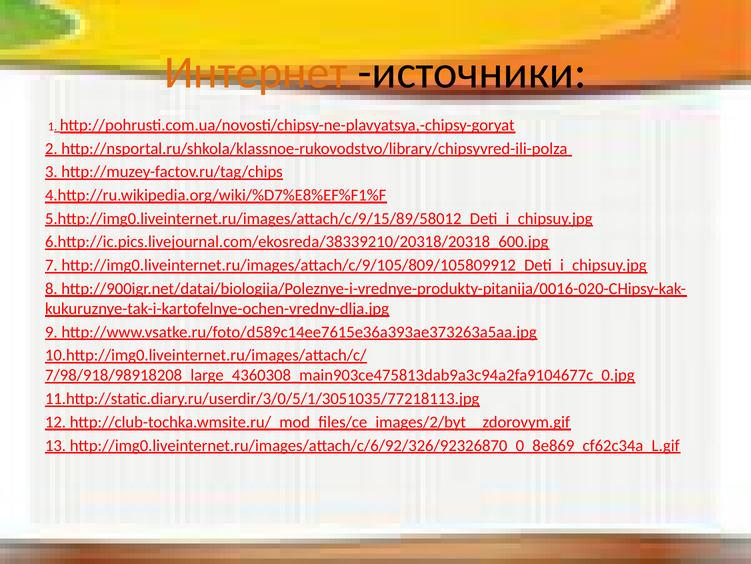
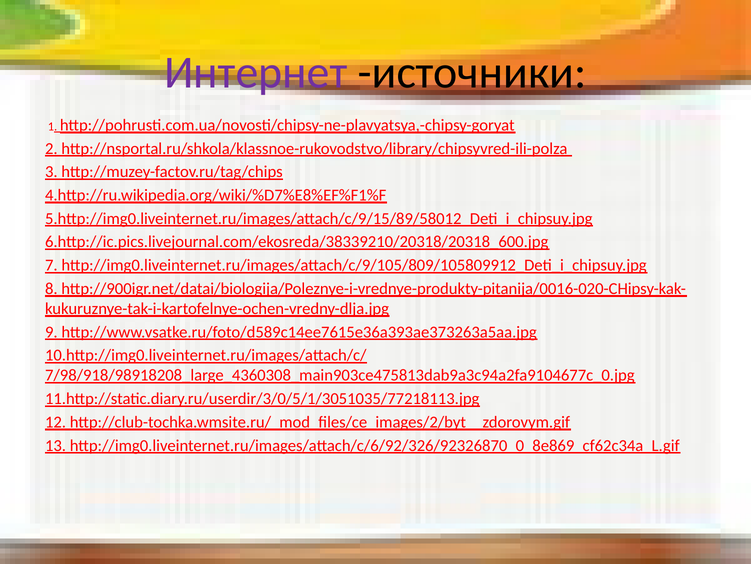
Интернет colour: orange -> purple
